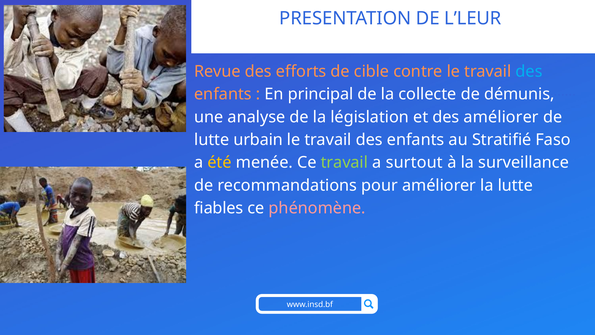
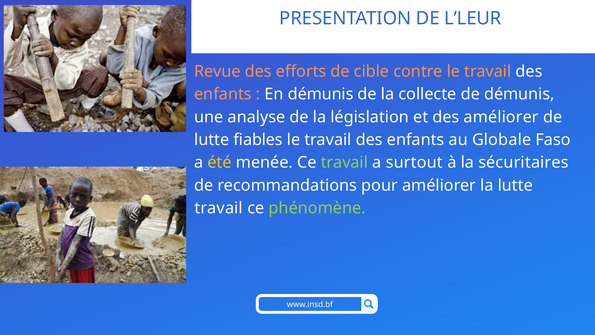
des at (529, 71) colour: light blue -> white
En principal: principal -> démunis
urbain: urbain -> fiables
Stratifié: Stratifié -> Globale
surveillance: surveillance -> sécuritaires
fiables at (219, 208): fiables -> travail
phénomène colour: pink -> light green
